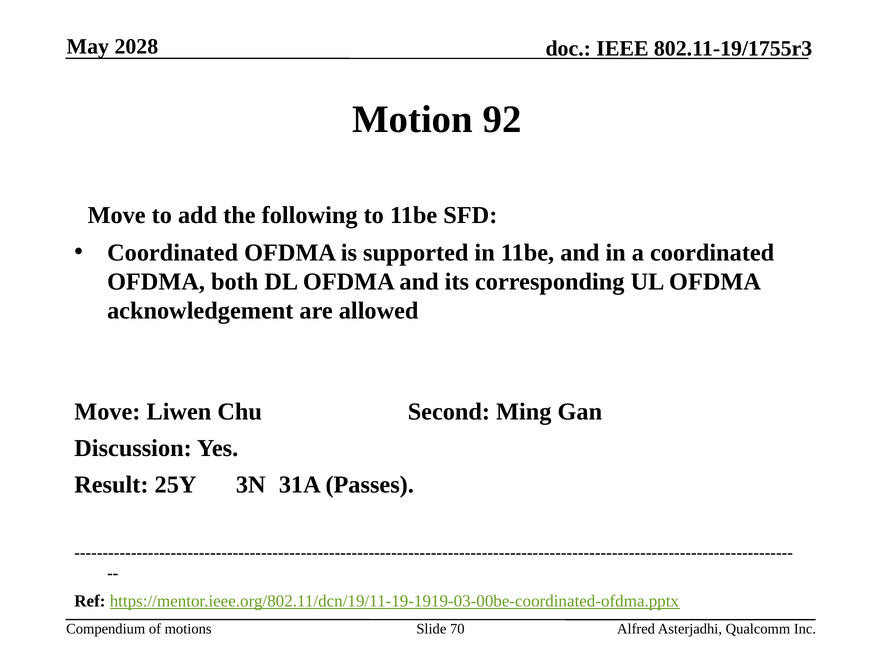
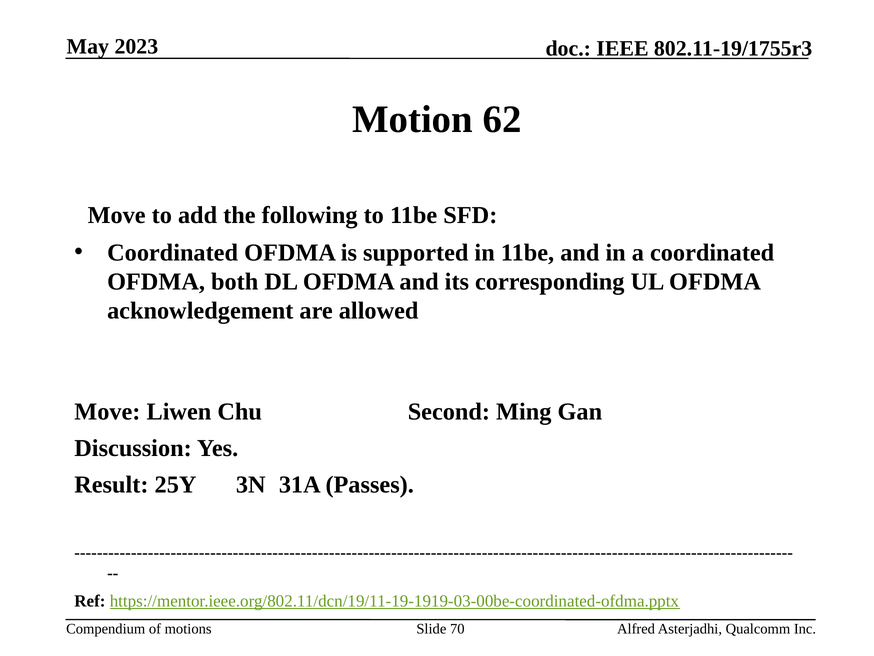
2028: 2028 -> 2023
92: 92 -> 62
